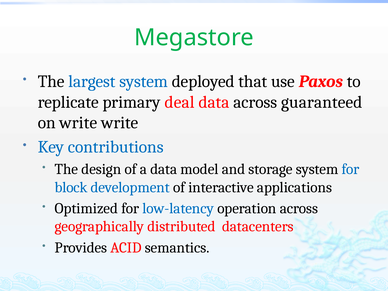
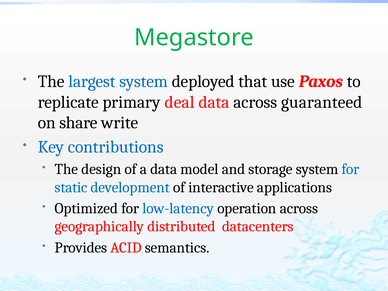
on write: write -> share
block: block -> static
